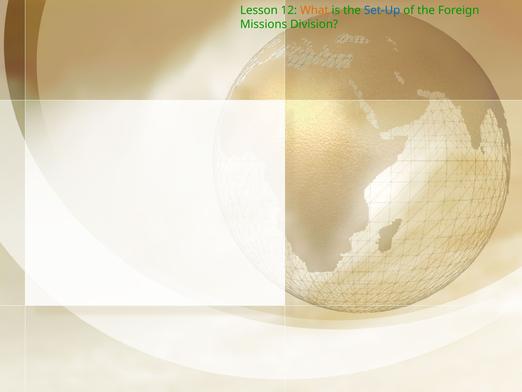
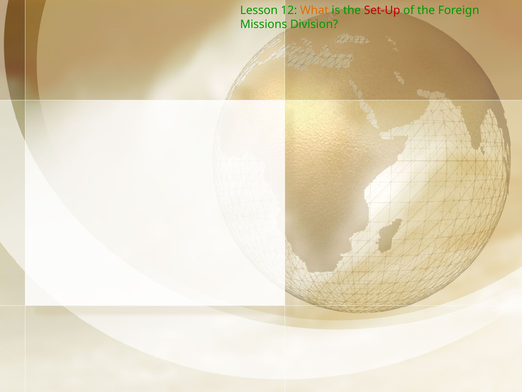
Set-Up colour: blue -> red
